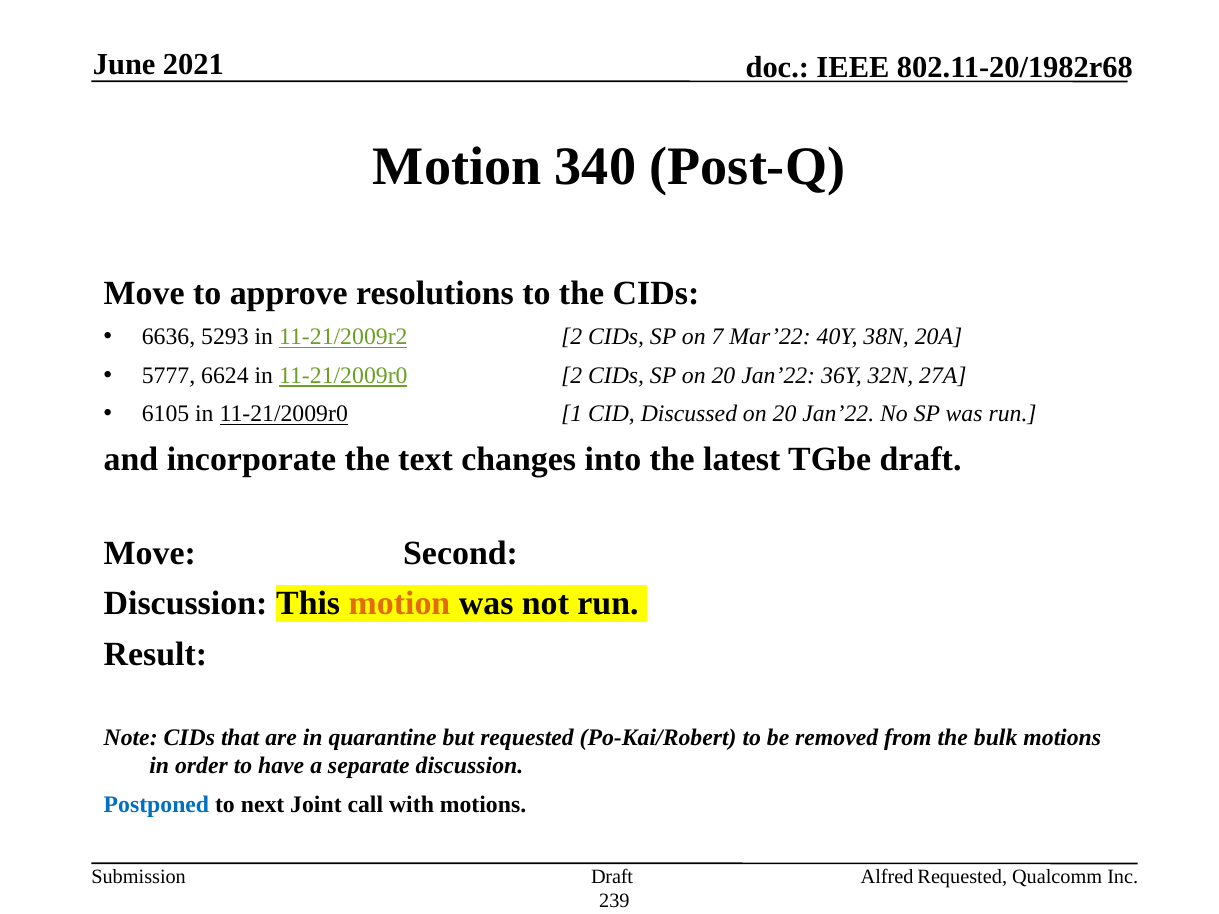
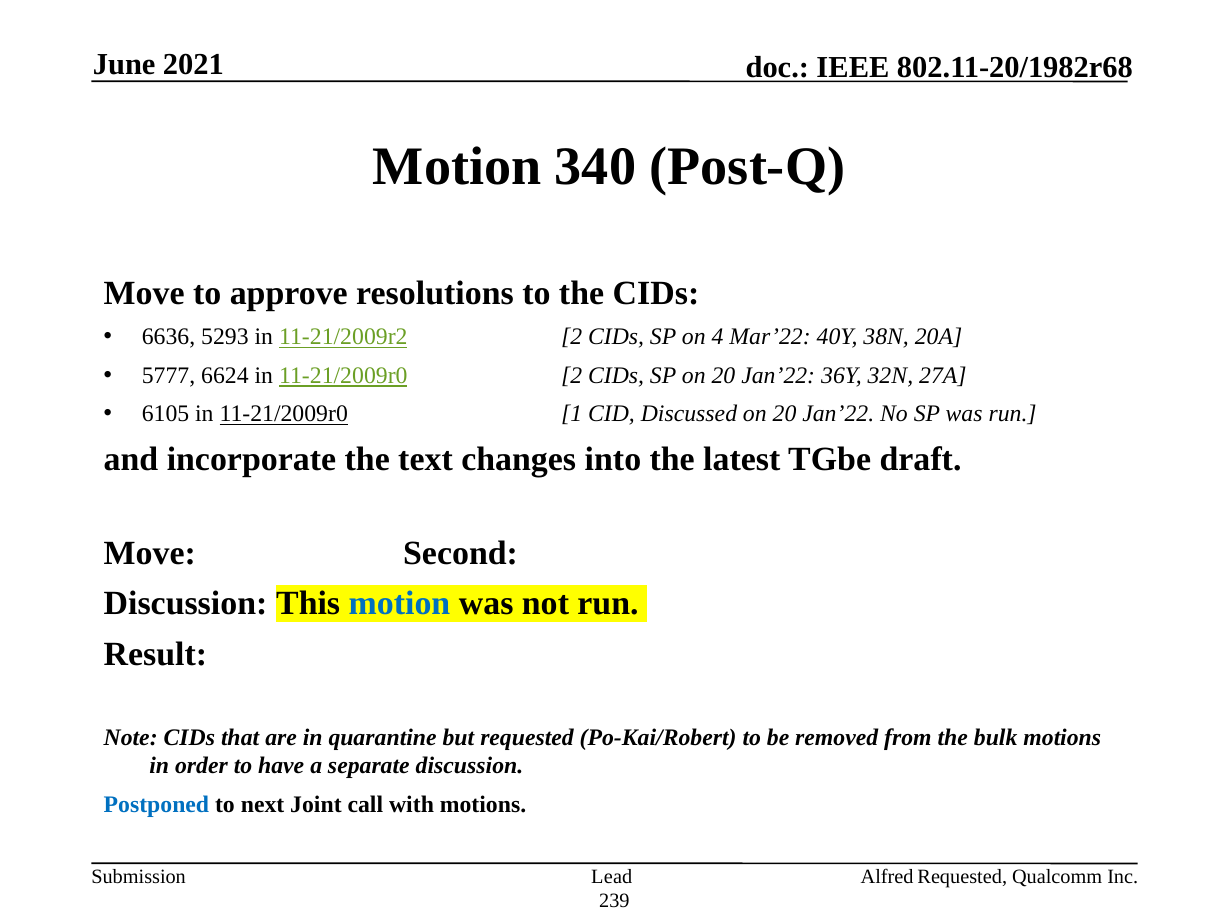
7: 7 -> 4
motion at (399, 604) colour: orange -> blue
Draft at (612, 877): Draft -> Lead
